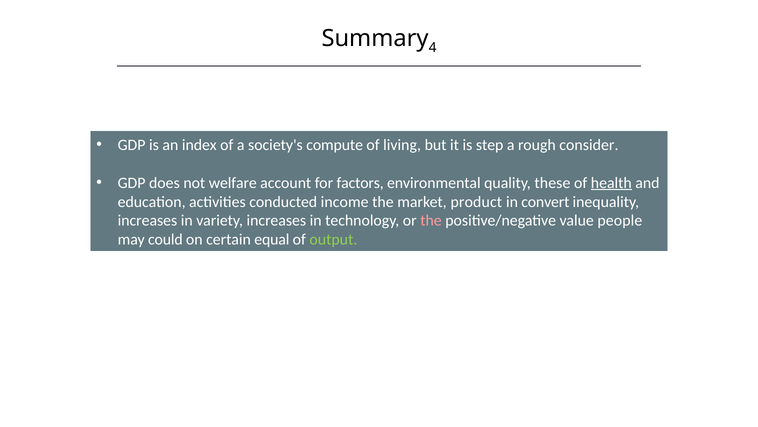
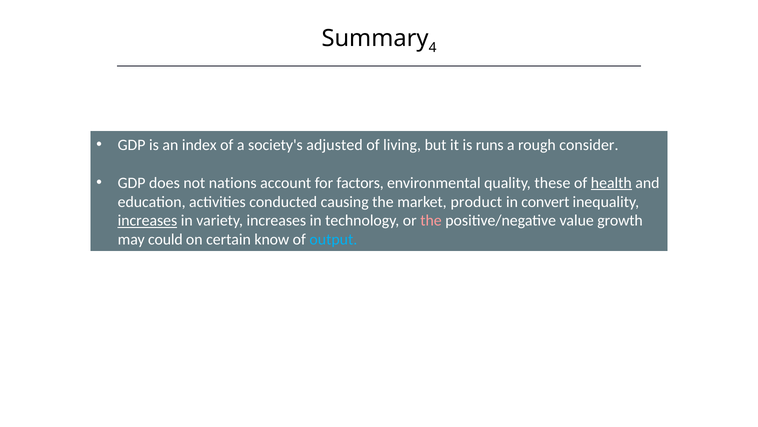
compute: compute -> adjusted
step: step -> runs
welfare: welfare -> nations
income: income -> causing
increases at (147, 220) underline: none -> present
people: people -> growth
equal: equal -> know
output colour: light green -> light blue
